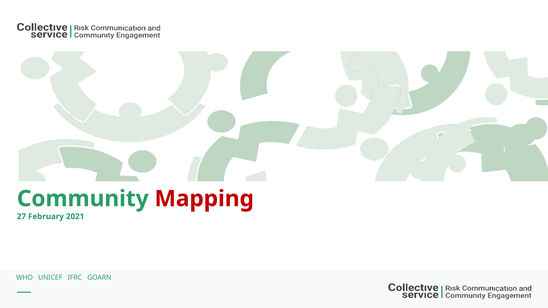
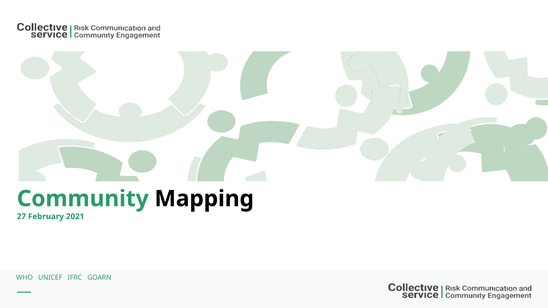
Mapping colour: red -> black
